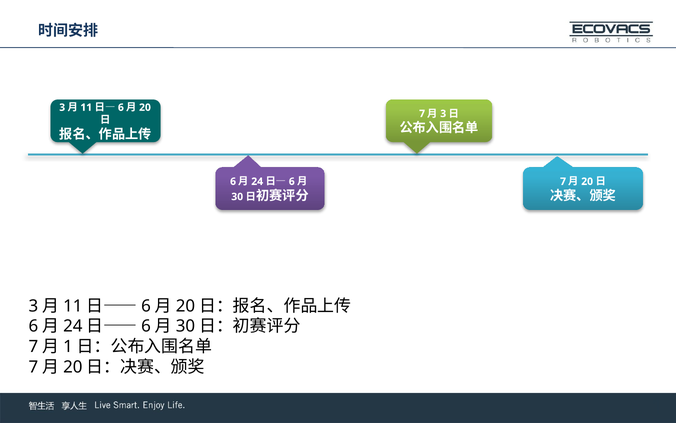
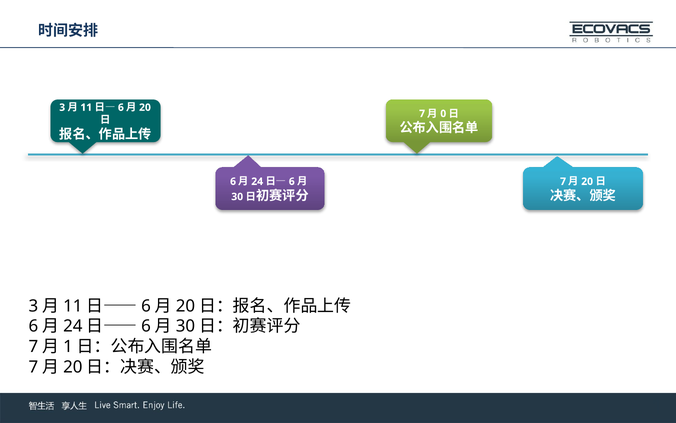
3 at (443, 114): 3 -> 0
